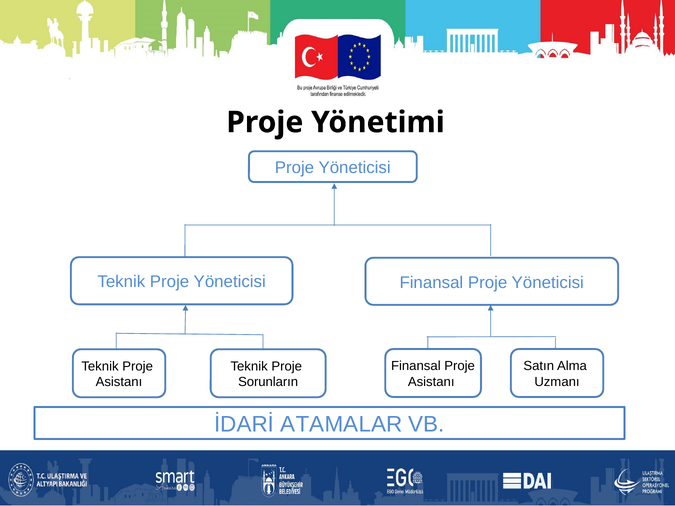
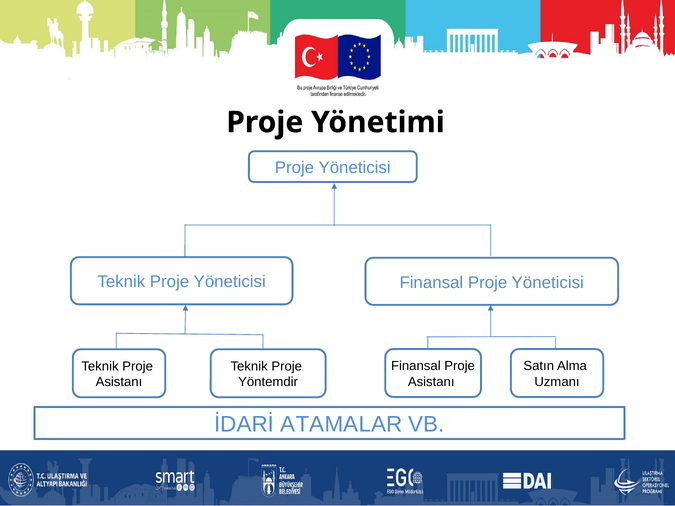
Sorunların: Sorunların -> Yöntemdir
